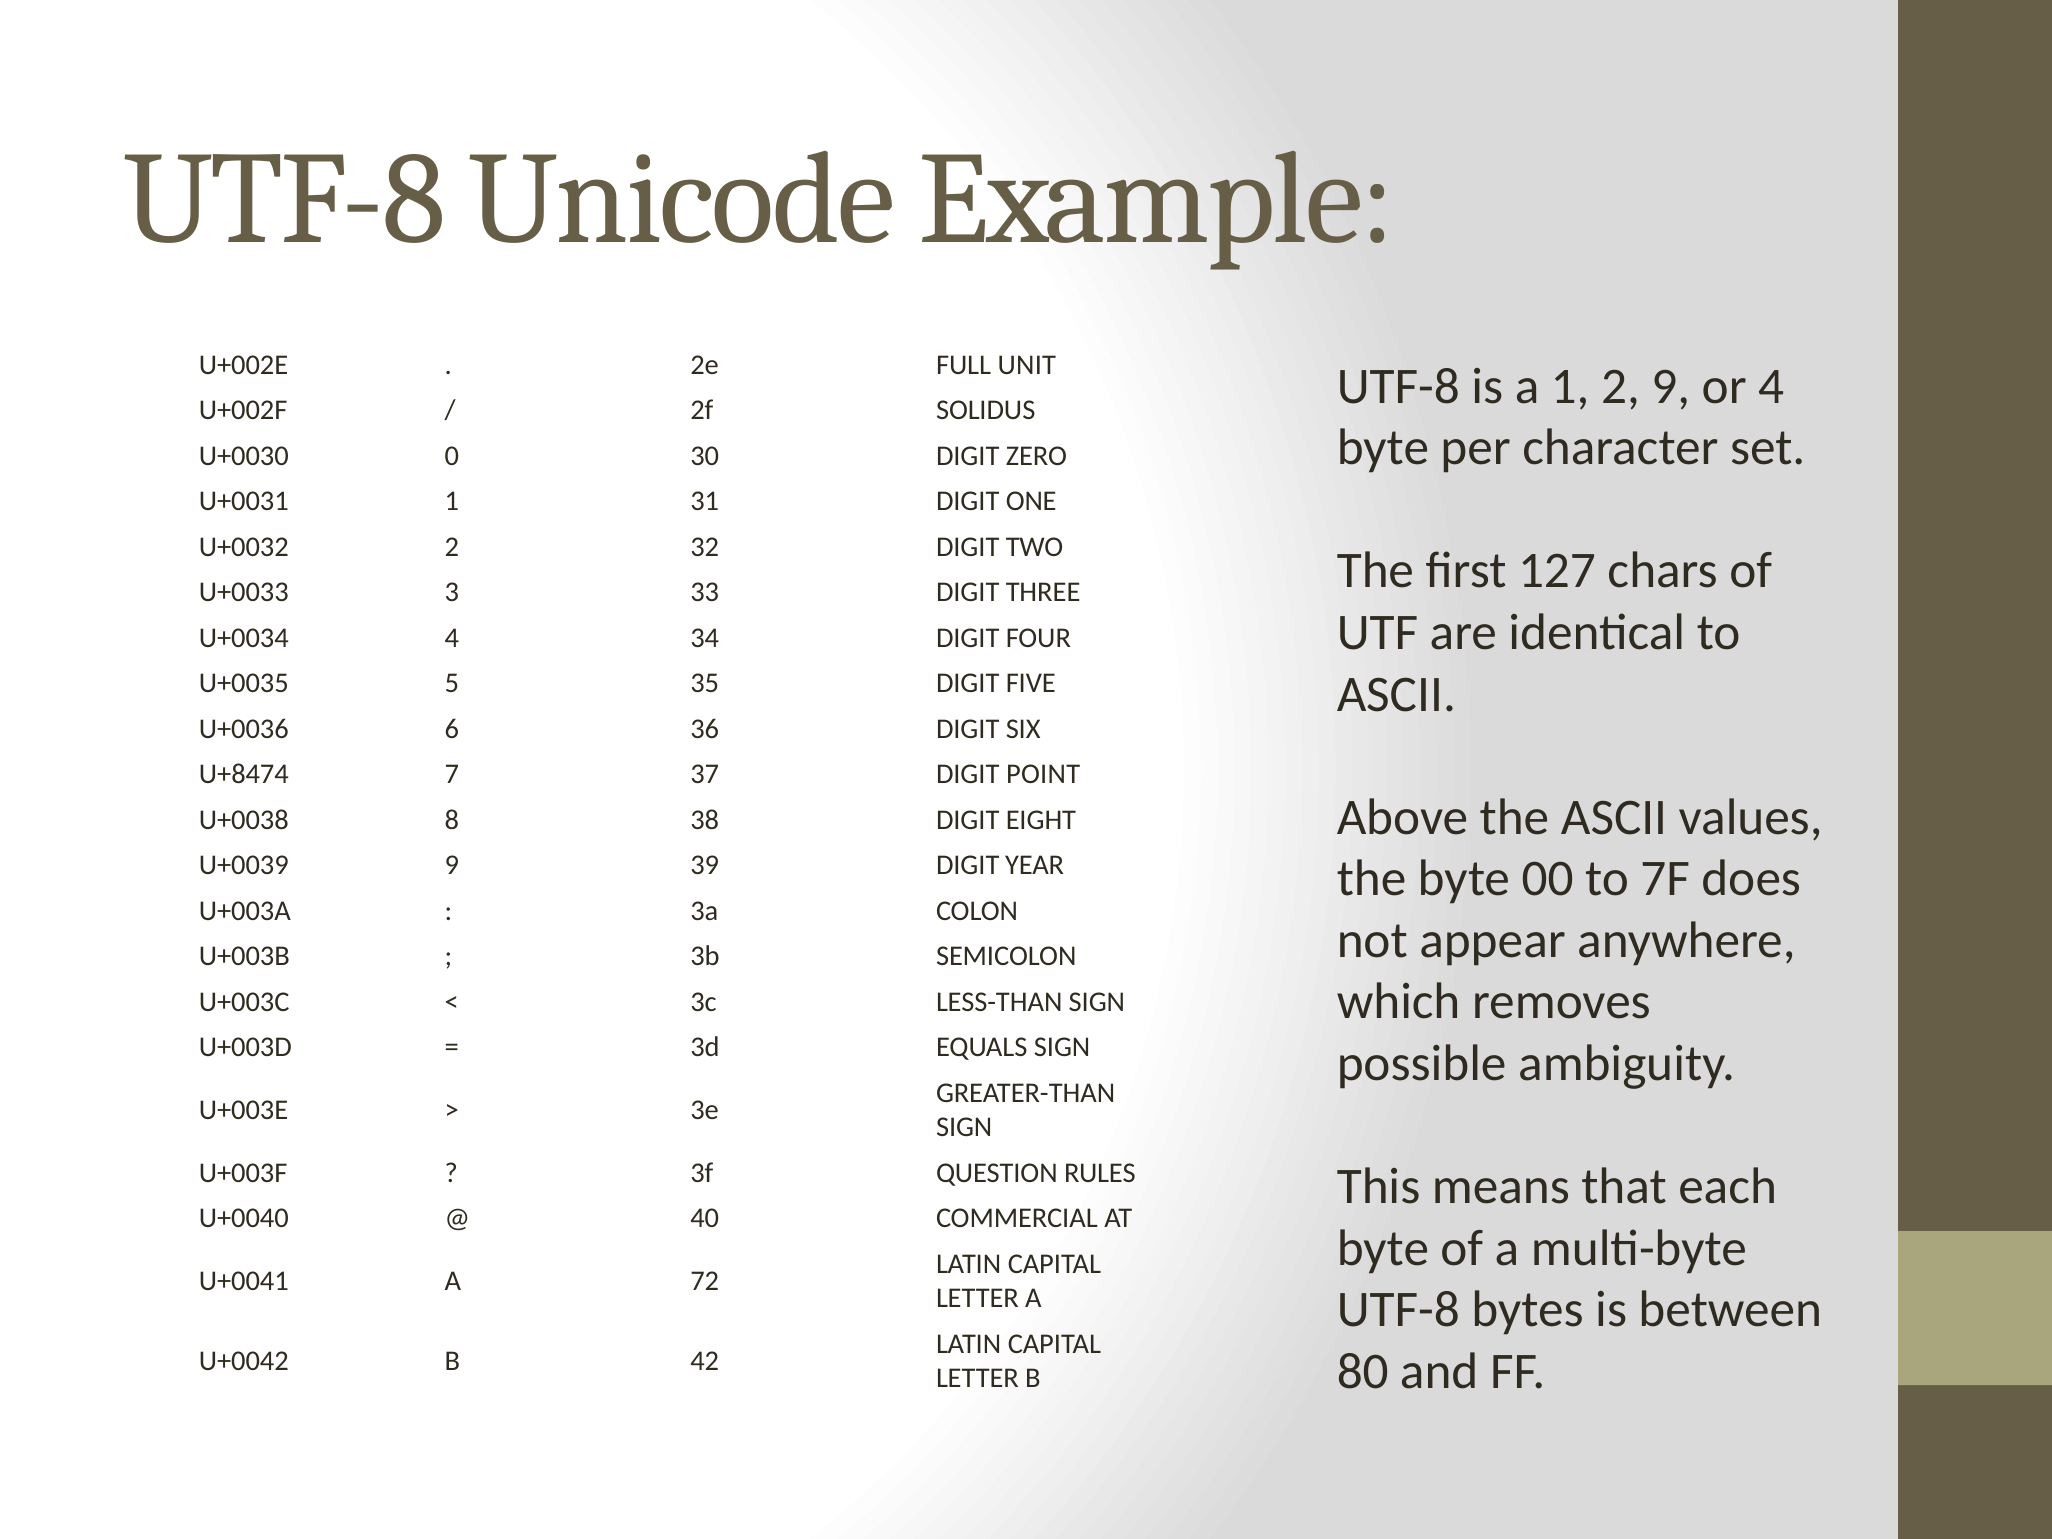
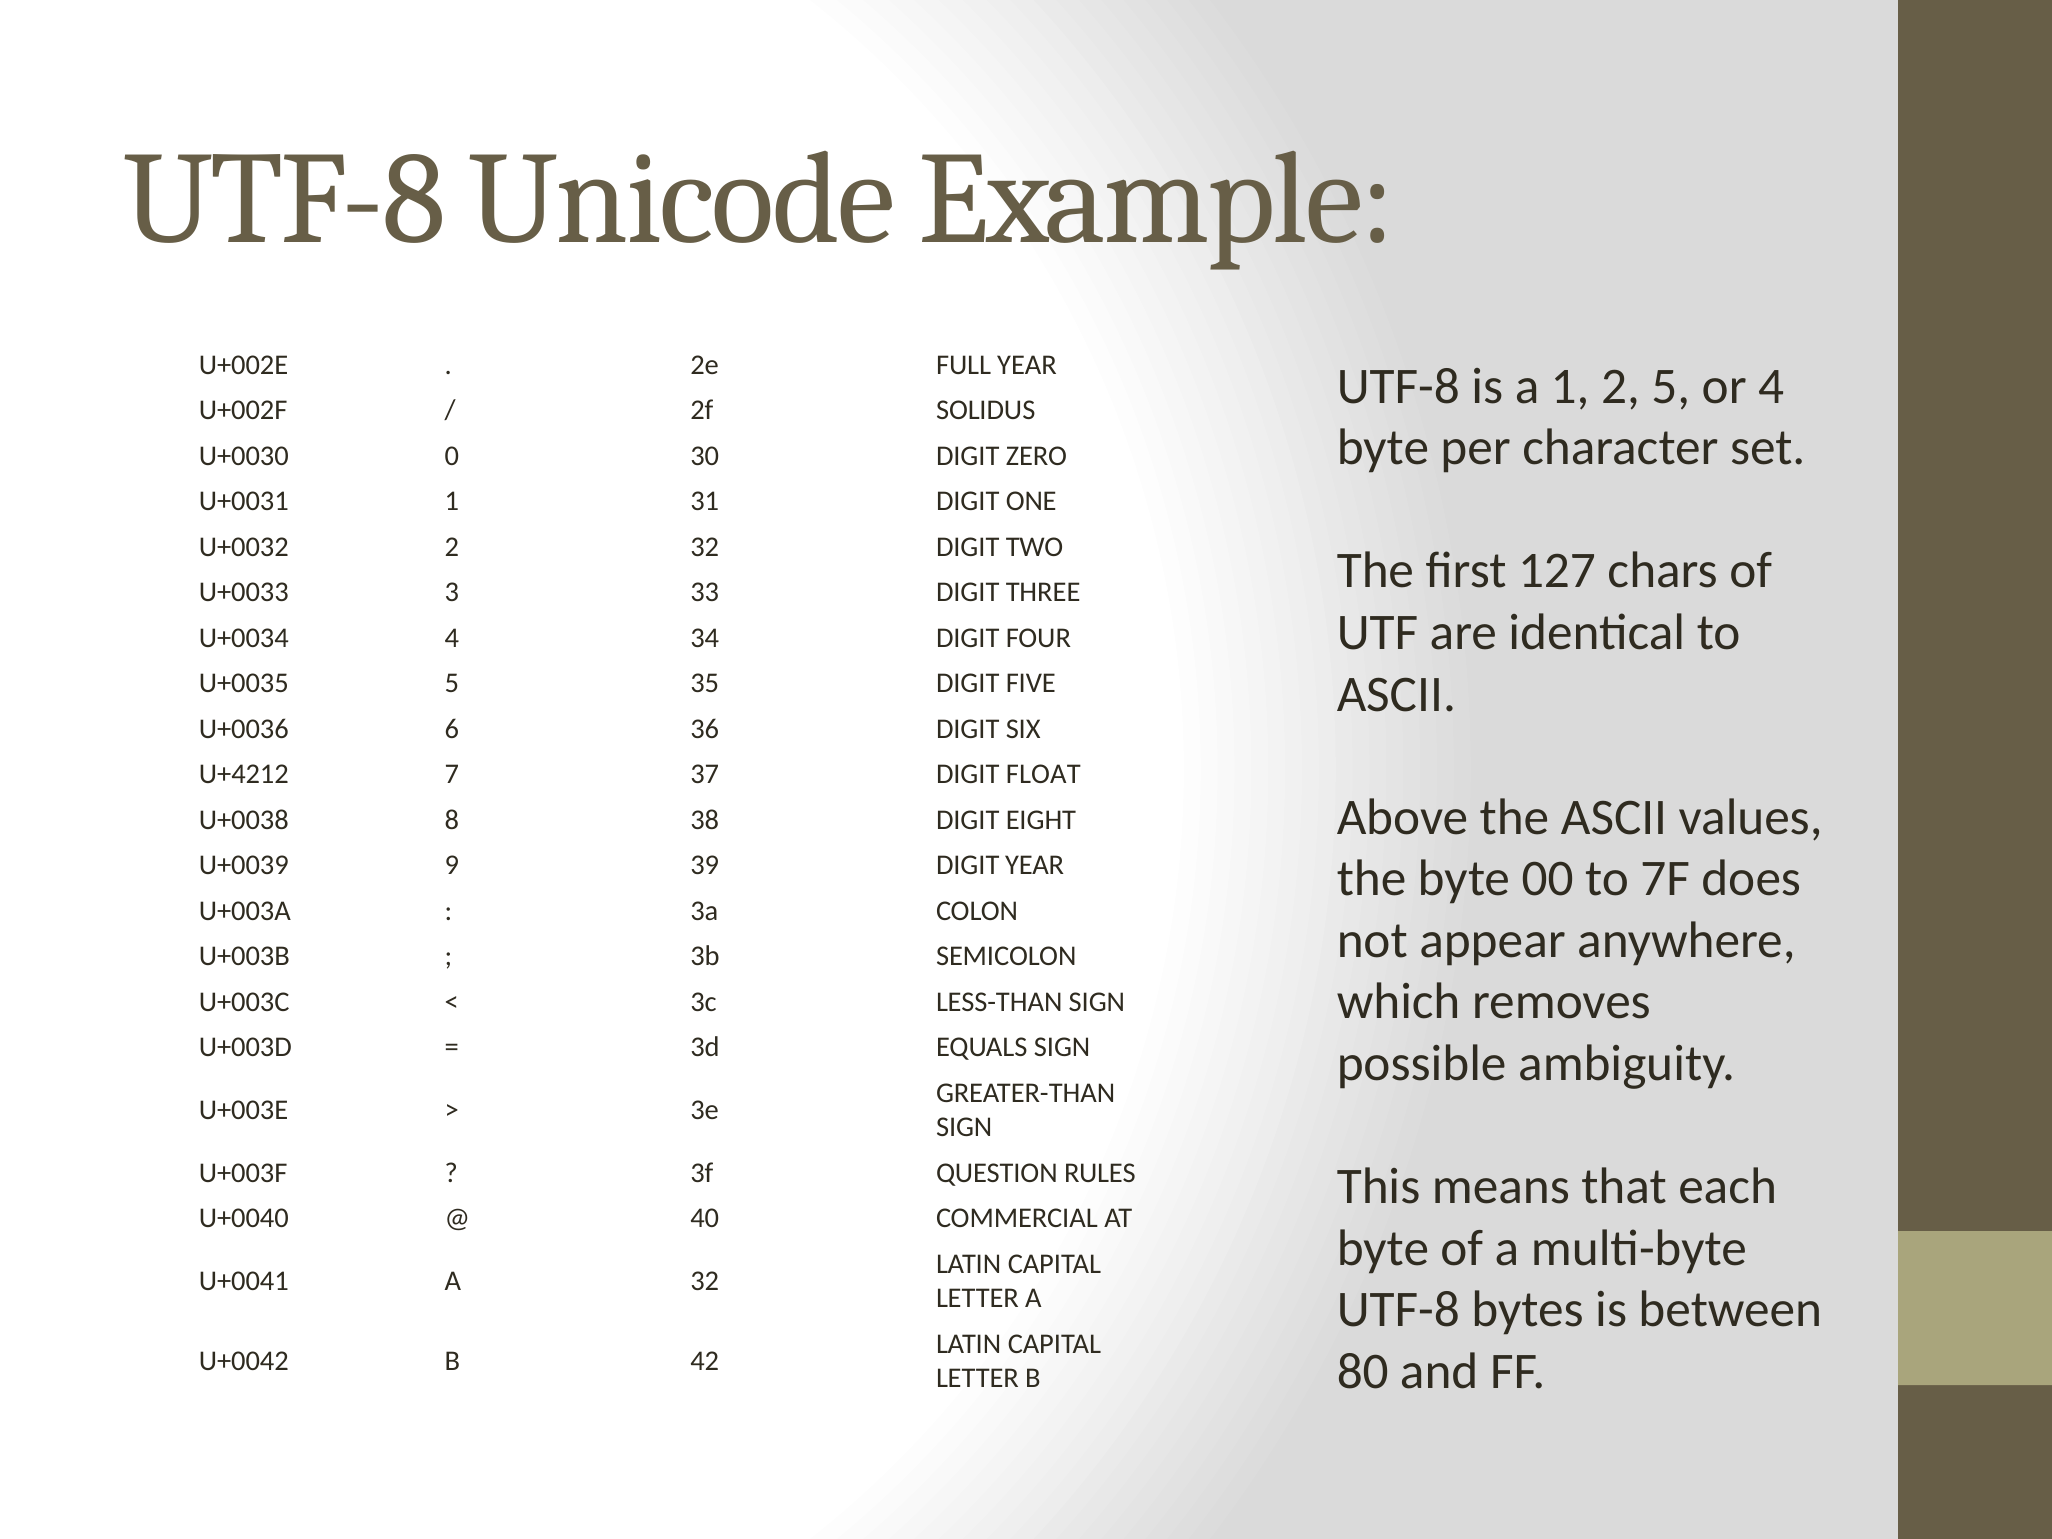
FULL UNIT: UNIT -> YEAR
2 9: 9 -> 5
U+8474: U+8474 -> U+4212
POINT: POINT -> FLOAT
A 72: 72 -> 32
